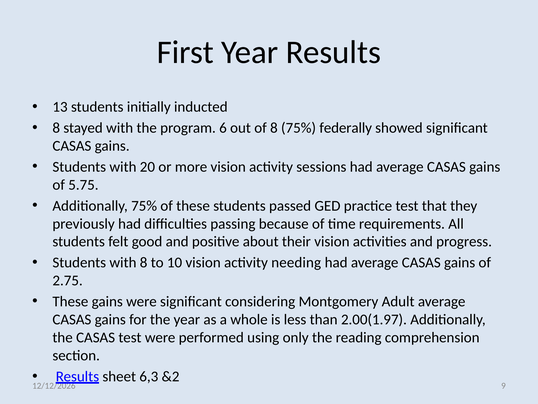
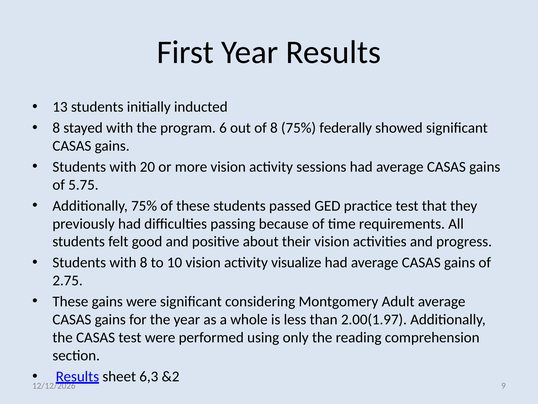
needing: needing -> visualize
